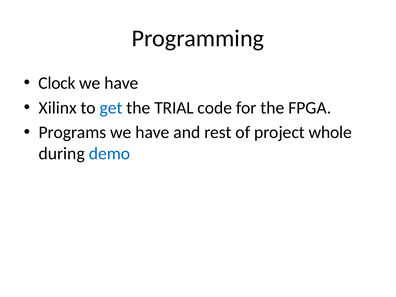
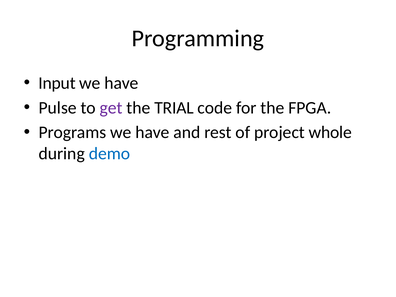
Clock: Clock -> Input
Xilinx: Xilinx -> Pulse
get colour: blue -> purple
